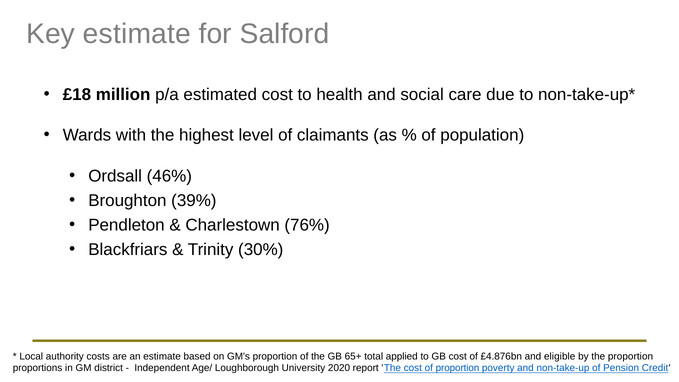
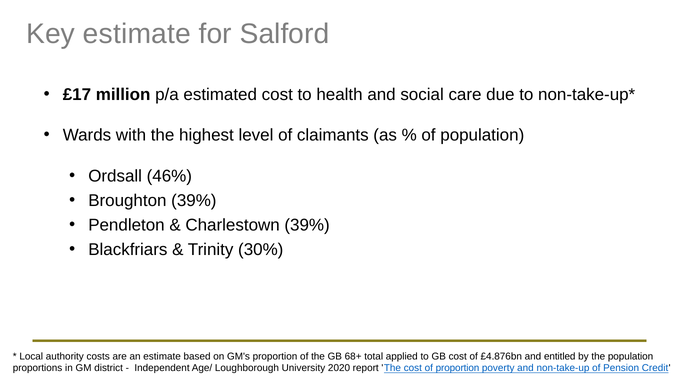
£18: £18 -> £17
Charlestown 76%: 76% -> 39%
65+: 65+ -> 68+
eligible: eligible -> entitled
the proportion: proportion -> population
